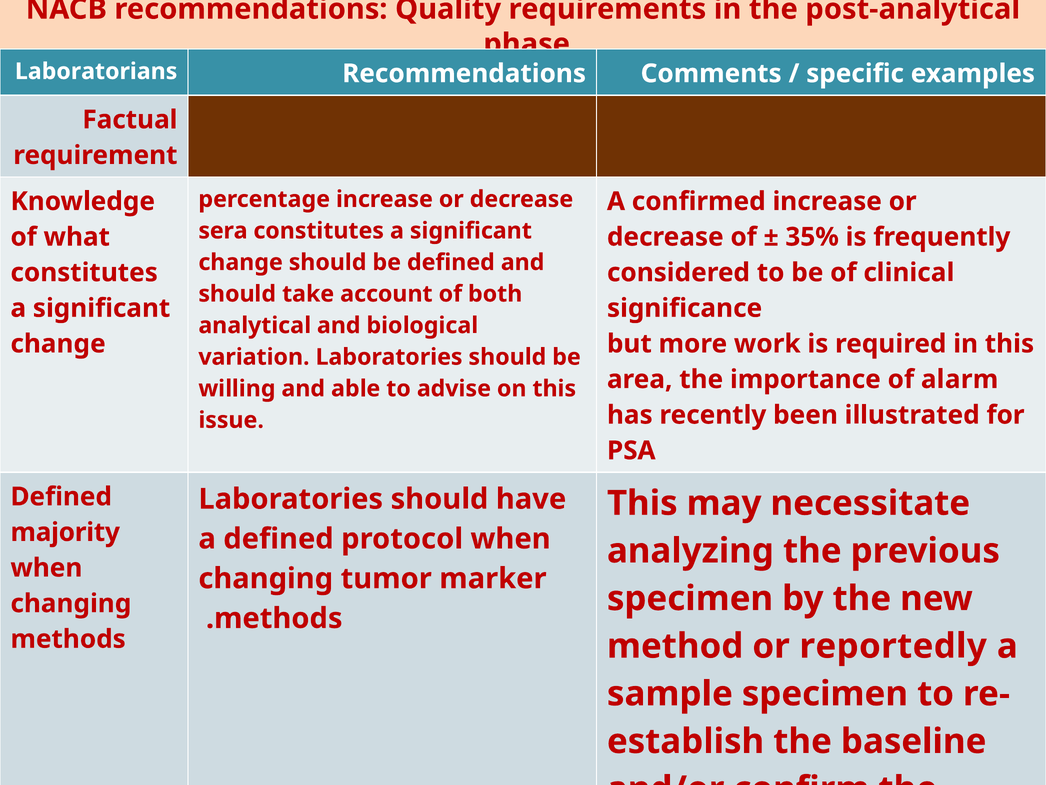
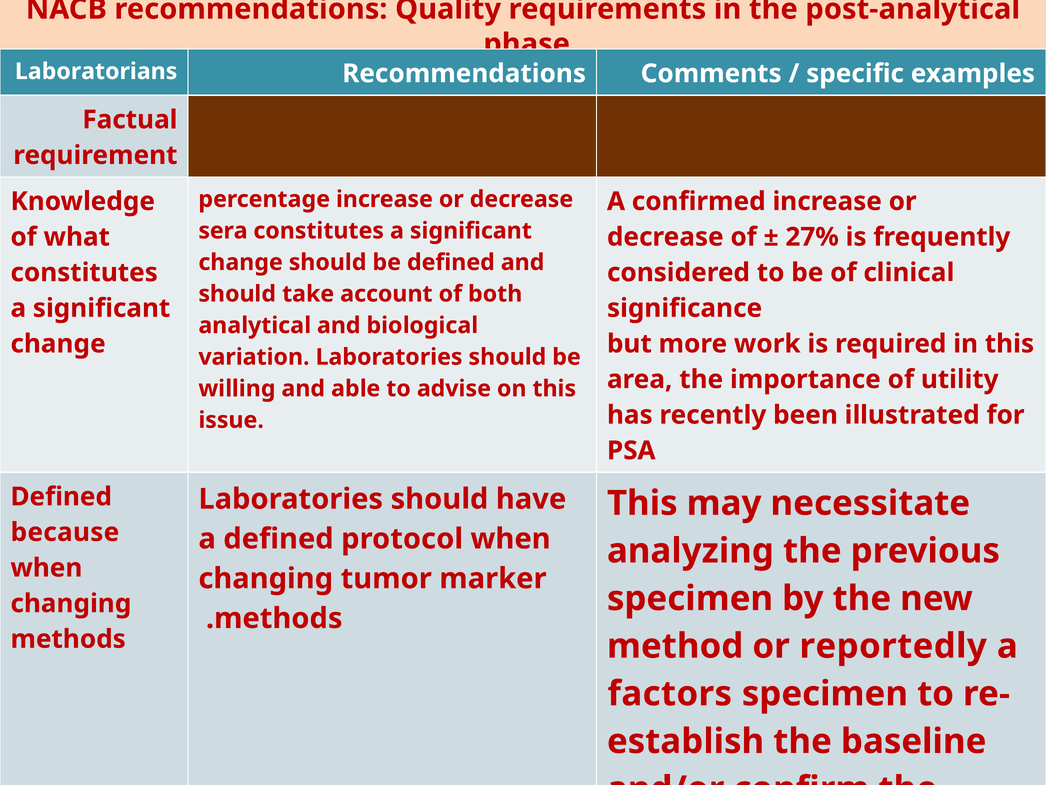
35%: 35% -> 27%
alarm: alarm -> utility
majority: majority -> because
sample: sample -> factors
